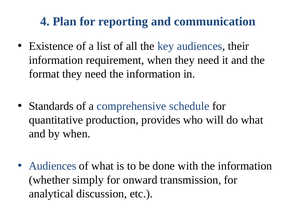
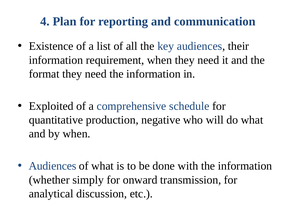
Standards: Standards -> Exploited
provides: provides -> negative
